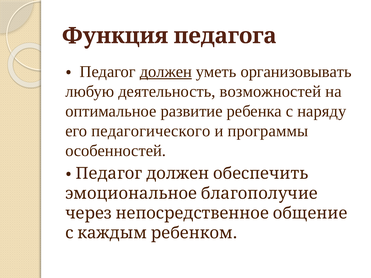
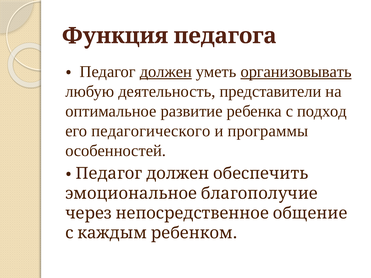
организовывать underline: none -> present
возможностей: возможностей -> представители
наряду: наряду -> подход
